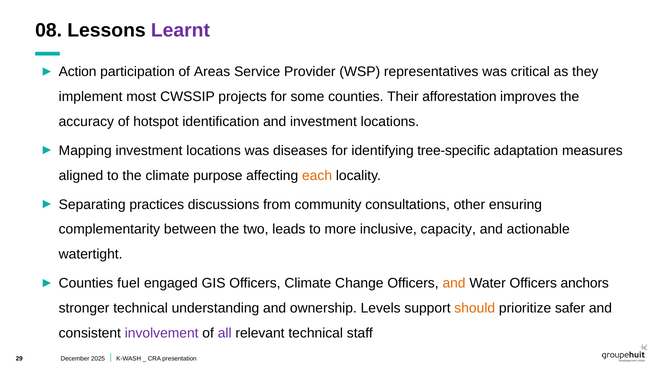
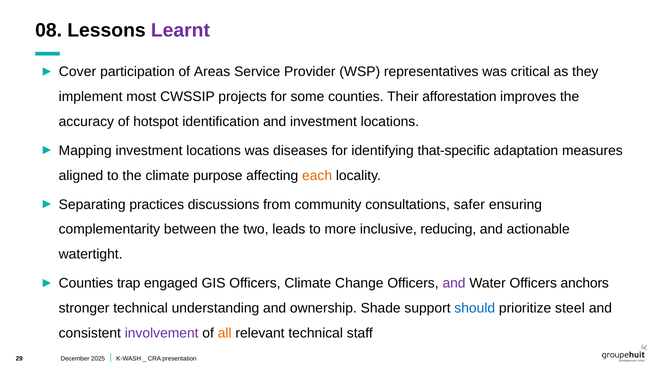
Action: Action -> Cover
tree-specific: tree-specific -> that-specific
other: other -> safer
capacity: capacity -> reducing
fuel: fuel -> trap
and at (454, 283) colour: orange -> purple
Levels: Levels -> Shade
should colour: orange -> blue
safer: safer -> steel
all colour: purple -> orange
